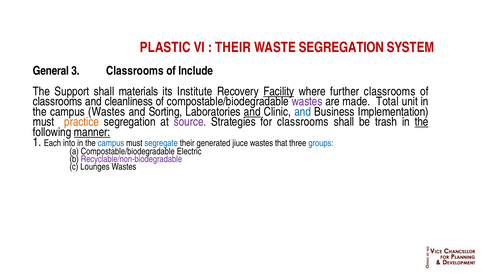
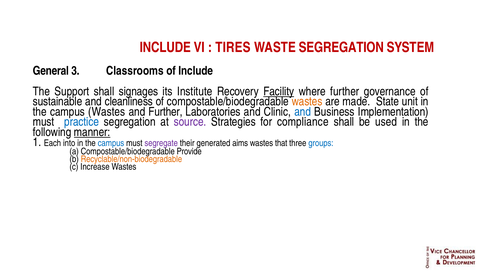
PLASTIC at (165, 47): PLASTIC -> INCLUDE
THEIR at (233, 47): THEIR -> TIRES
materials: materials -> signages
further classrooms: classrooms -> governance
classrooms at (58, 102): classrooms -> sustainable
wastes at (307, 102) colour: purple -> orange
Total: Total -> State
and Sorting: Sorting -> Further
and at (252, 112) underline: present -> none
practice colour: orange -> blue
for classrooms: classrooms -> compliance
trash: trash -> used
the at (422, 122) underline: present -> none
segregate colour: blue -> purple
jiuce: jiuce -> aims
Electric: Electric -> Provide
Recyclable/non-biodegradable colour: purple -> orange
Lounges: Lounges -> Increase
